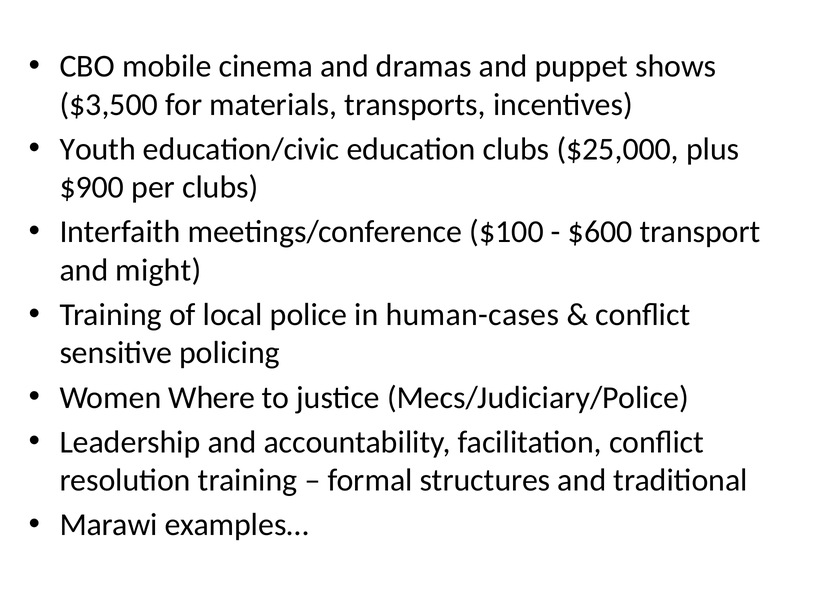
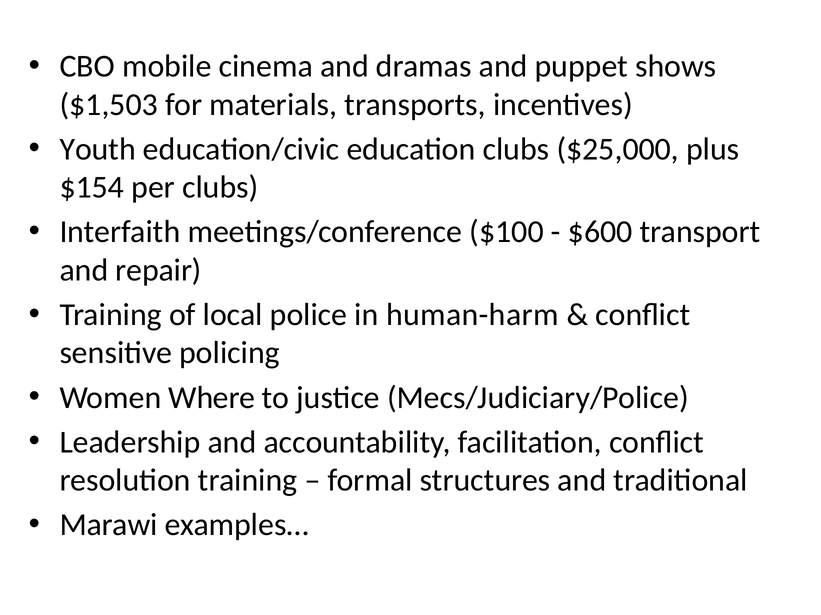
$3,500: $3,500 -> $1,503
$900: $900 -> $154
might: might -> repair
human-cases: human-cases -> human-harm
